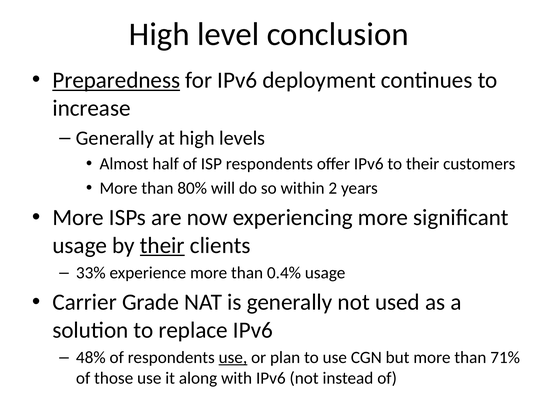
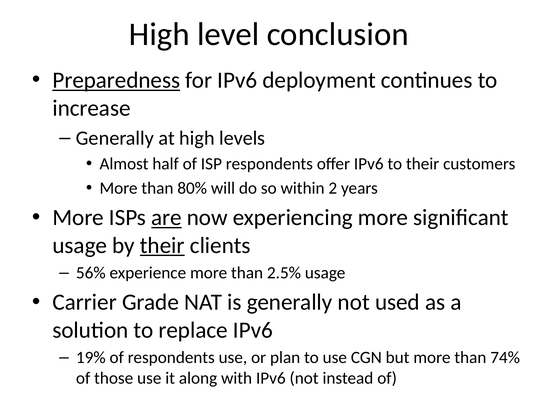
are underline: none -> present
33%: 33% -> 56%
0.4%: 0.4% -> 2.5%
48%: 48% -> 19%
use at (233, 357) underline: present -> none
71%: 71% -> 74%
